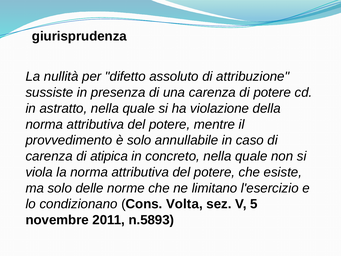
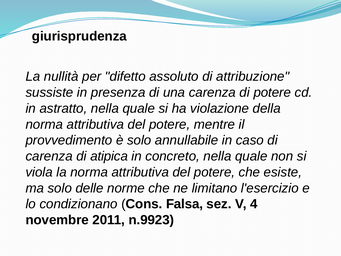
Volta: Volta -> Falsa
5: 5 -> 4
n.5893: n.5893 -> n.9923
